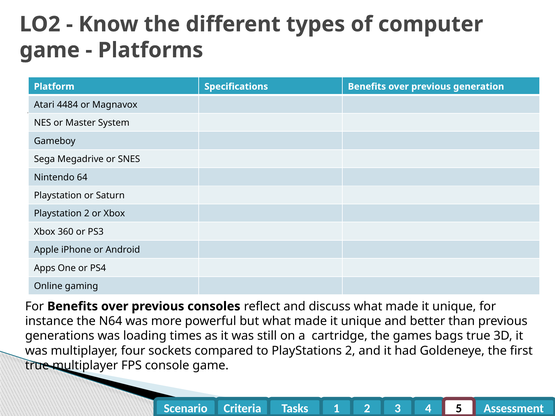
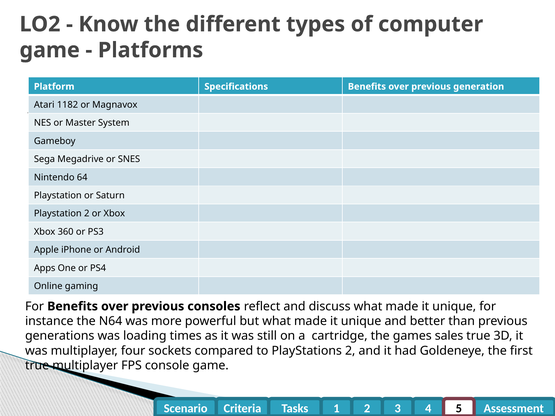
4484: 4484 -> 1182
bags: bags -> sales
